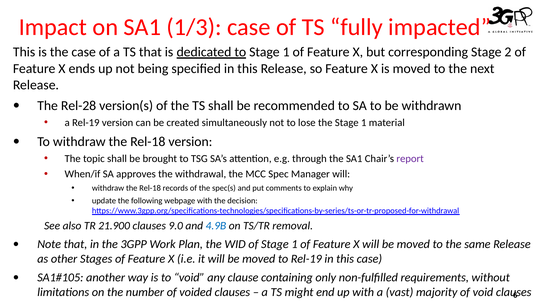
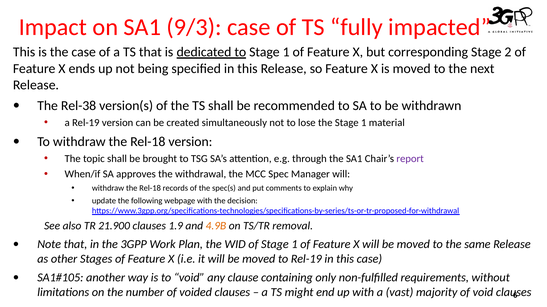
1/3: 1/3 -> 9/3
Rel-28: Rel-28 -> Rel-38
9.0: 9.0 -> 1.9
4.9B colour: blue -> orange
